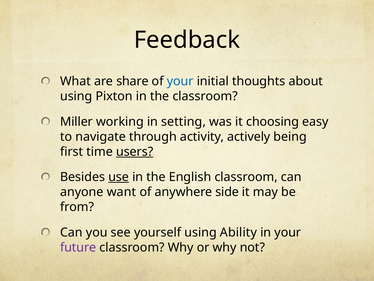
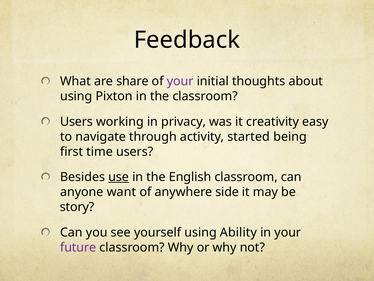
your at (180, 81) colour: blue -> purple
Miller at (76, 122): Miller -> Users
setting: setting -> privacy
choosing: choosing -> creativity
actively: actively -> started
users at (135, 151) underline: present -> none
from: from -> story
